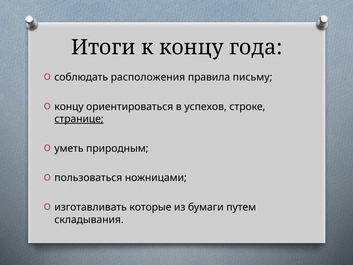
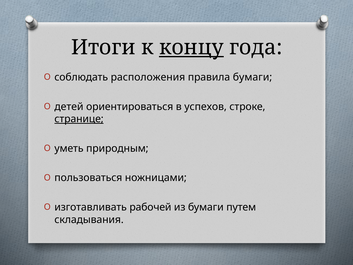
концу at (191, 47) underline: none -> present
правила письму: письму -> бумаги
концу at (69, 107): концу -> детей
которые: которые -> рабочей
